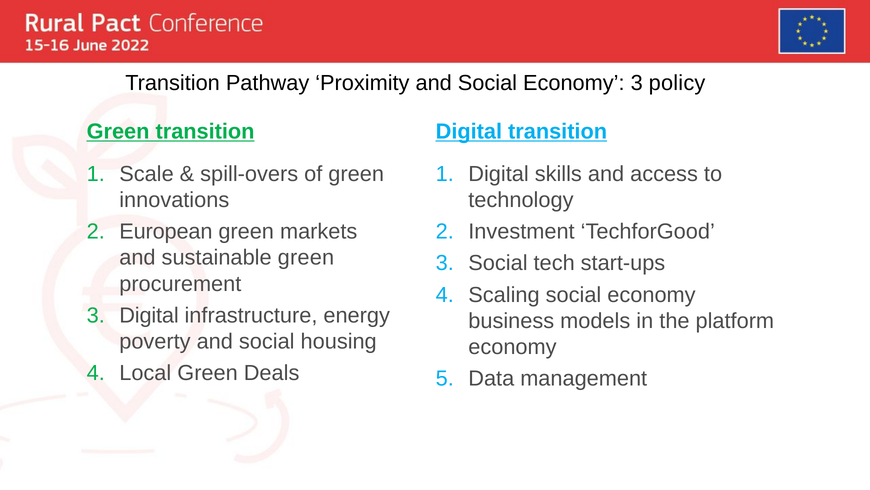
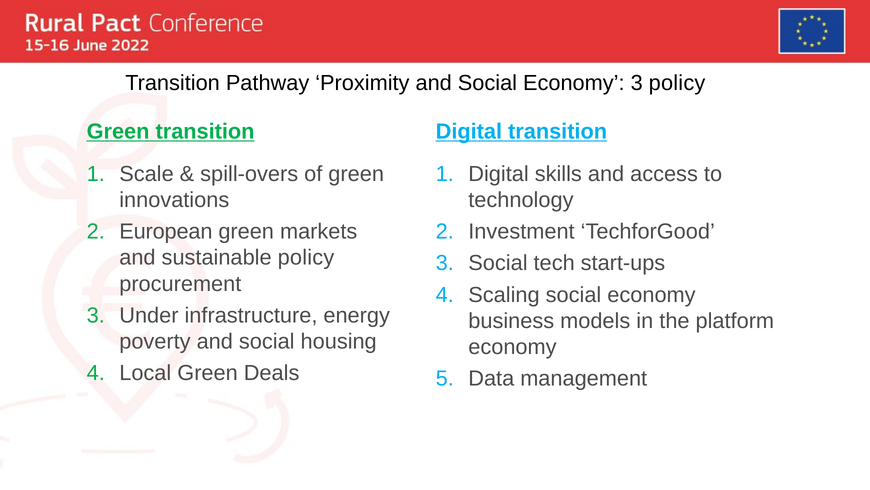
sustainable green: green -> policy
3 Digital: Digital -> Under
